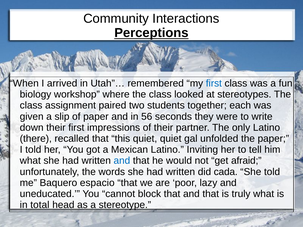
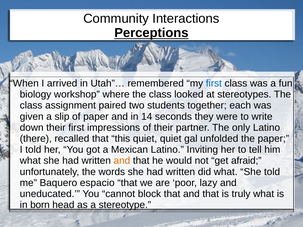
56: 56 -> 14
and at (122, 161) colour: blue -> orange
did cada: cada -> what
total: total -> born
